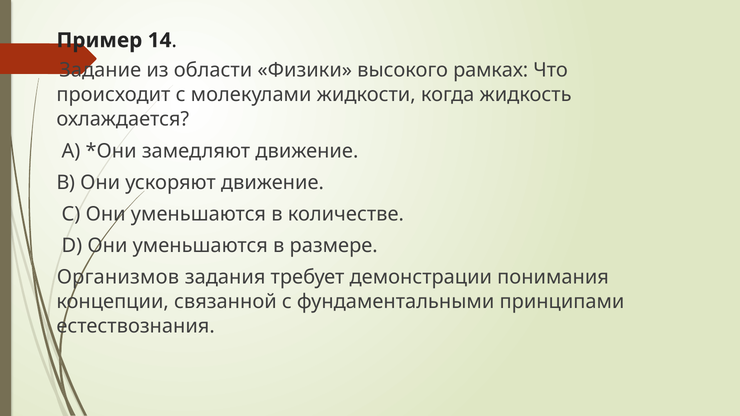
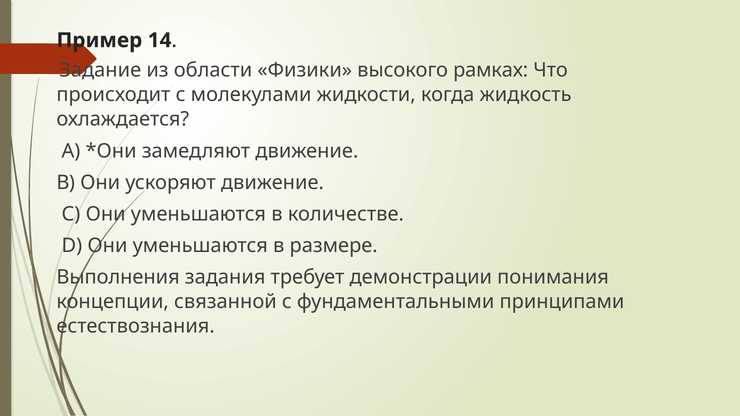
Организмов: Организмов -> Выполнения
